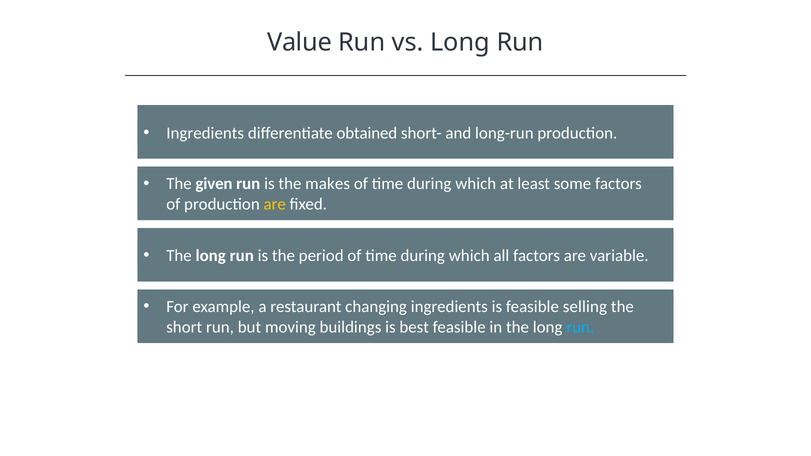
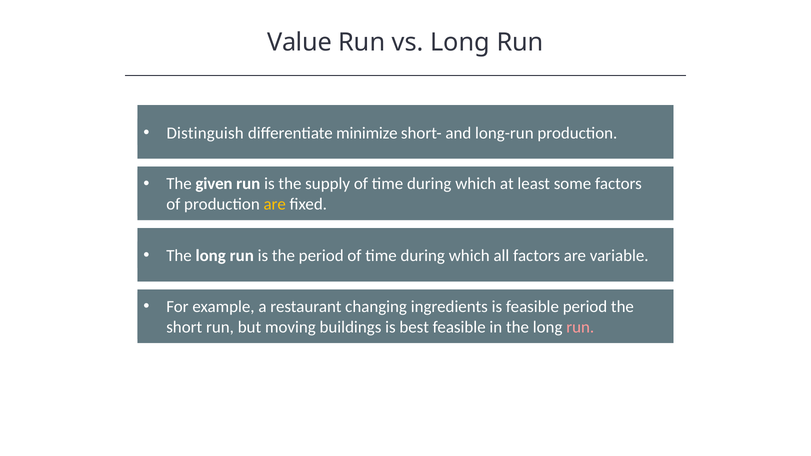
Ingredients at (205, 133): Ingredients -> Distinguish
obtained: obtained -> minimize
makes: makes -> supply
feasible selling: selling -> period
run at (580, 327) colour: light blue -> pink
